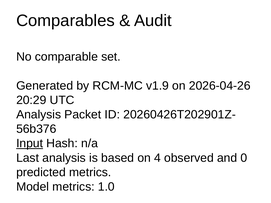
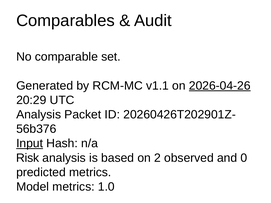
v1.9: v1.9 -> v1.1
2026-04-26 underline: none -> present
Last: Last -> Risk
4: 4 -> 2
